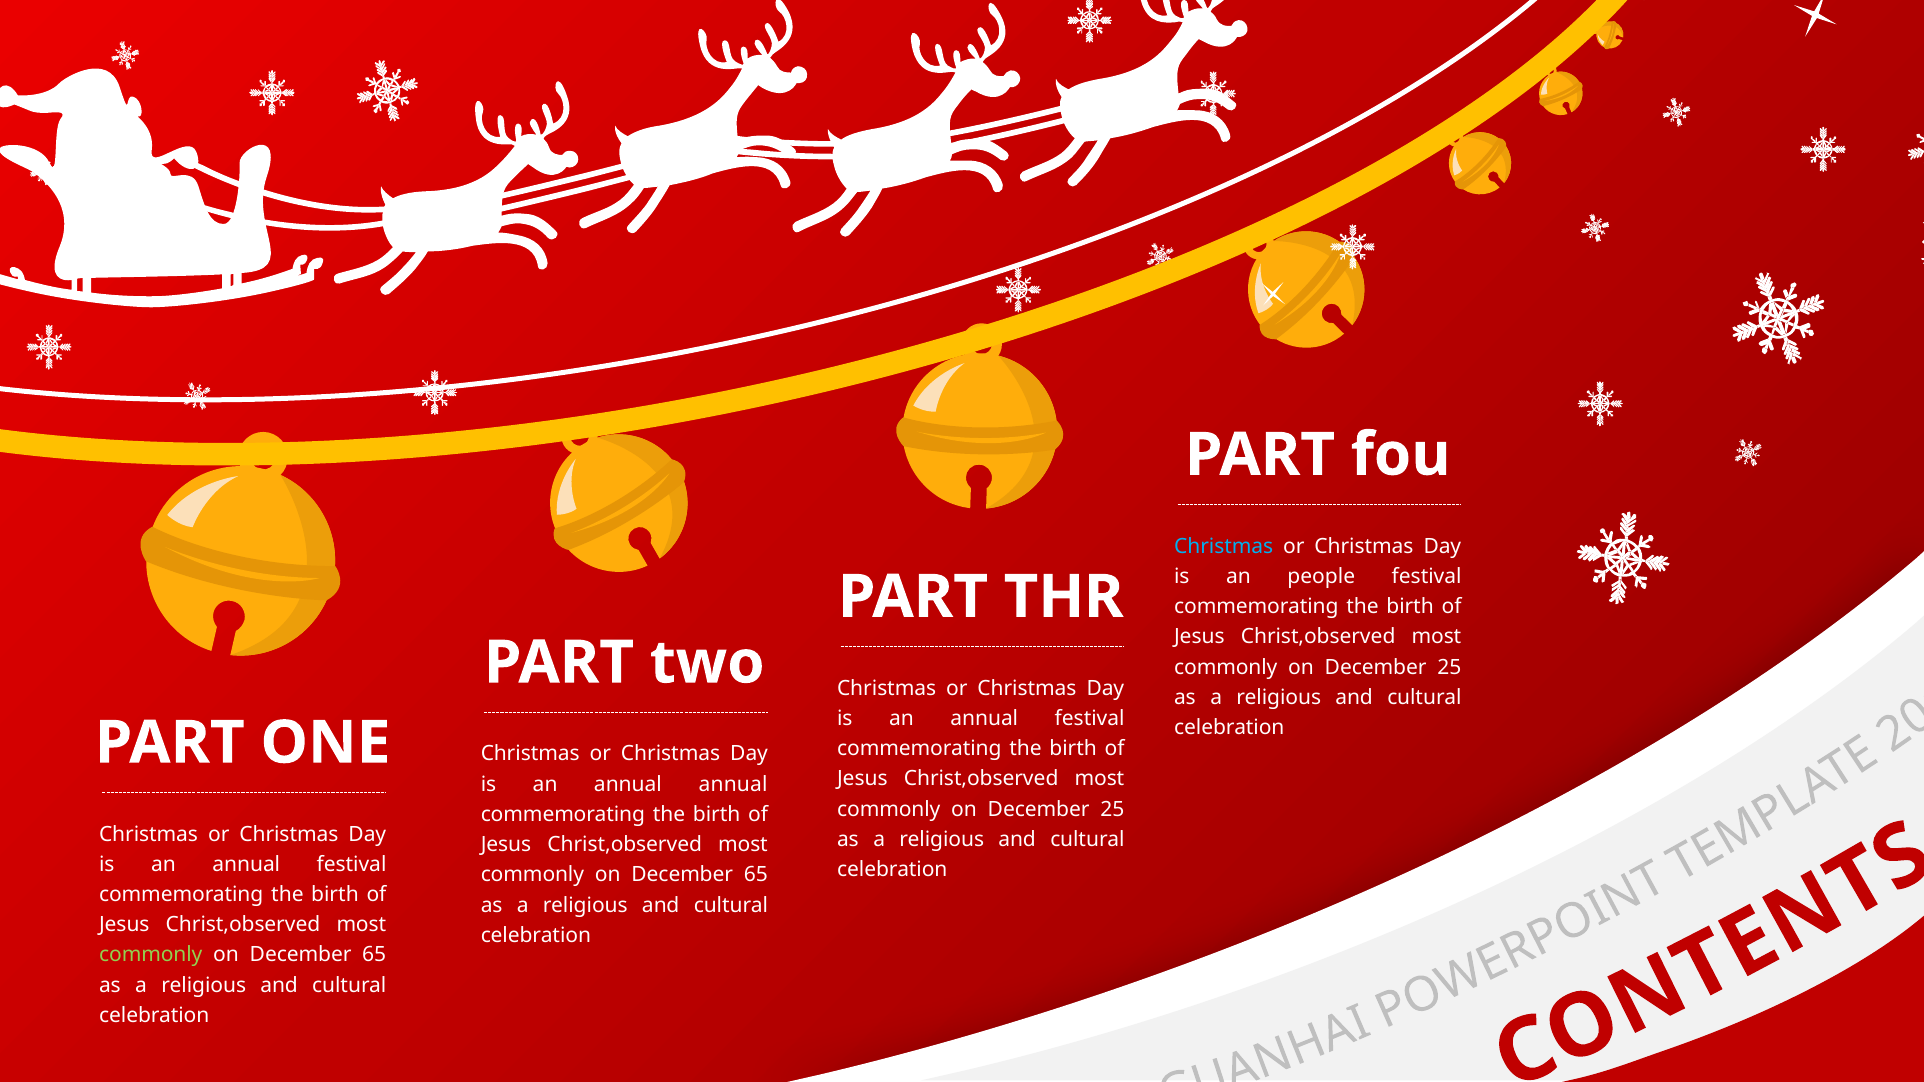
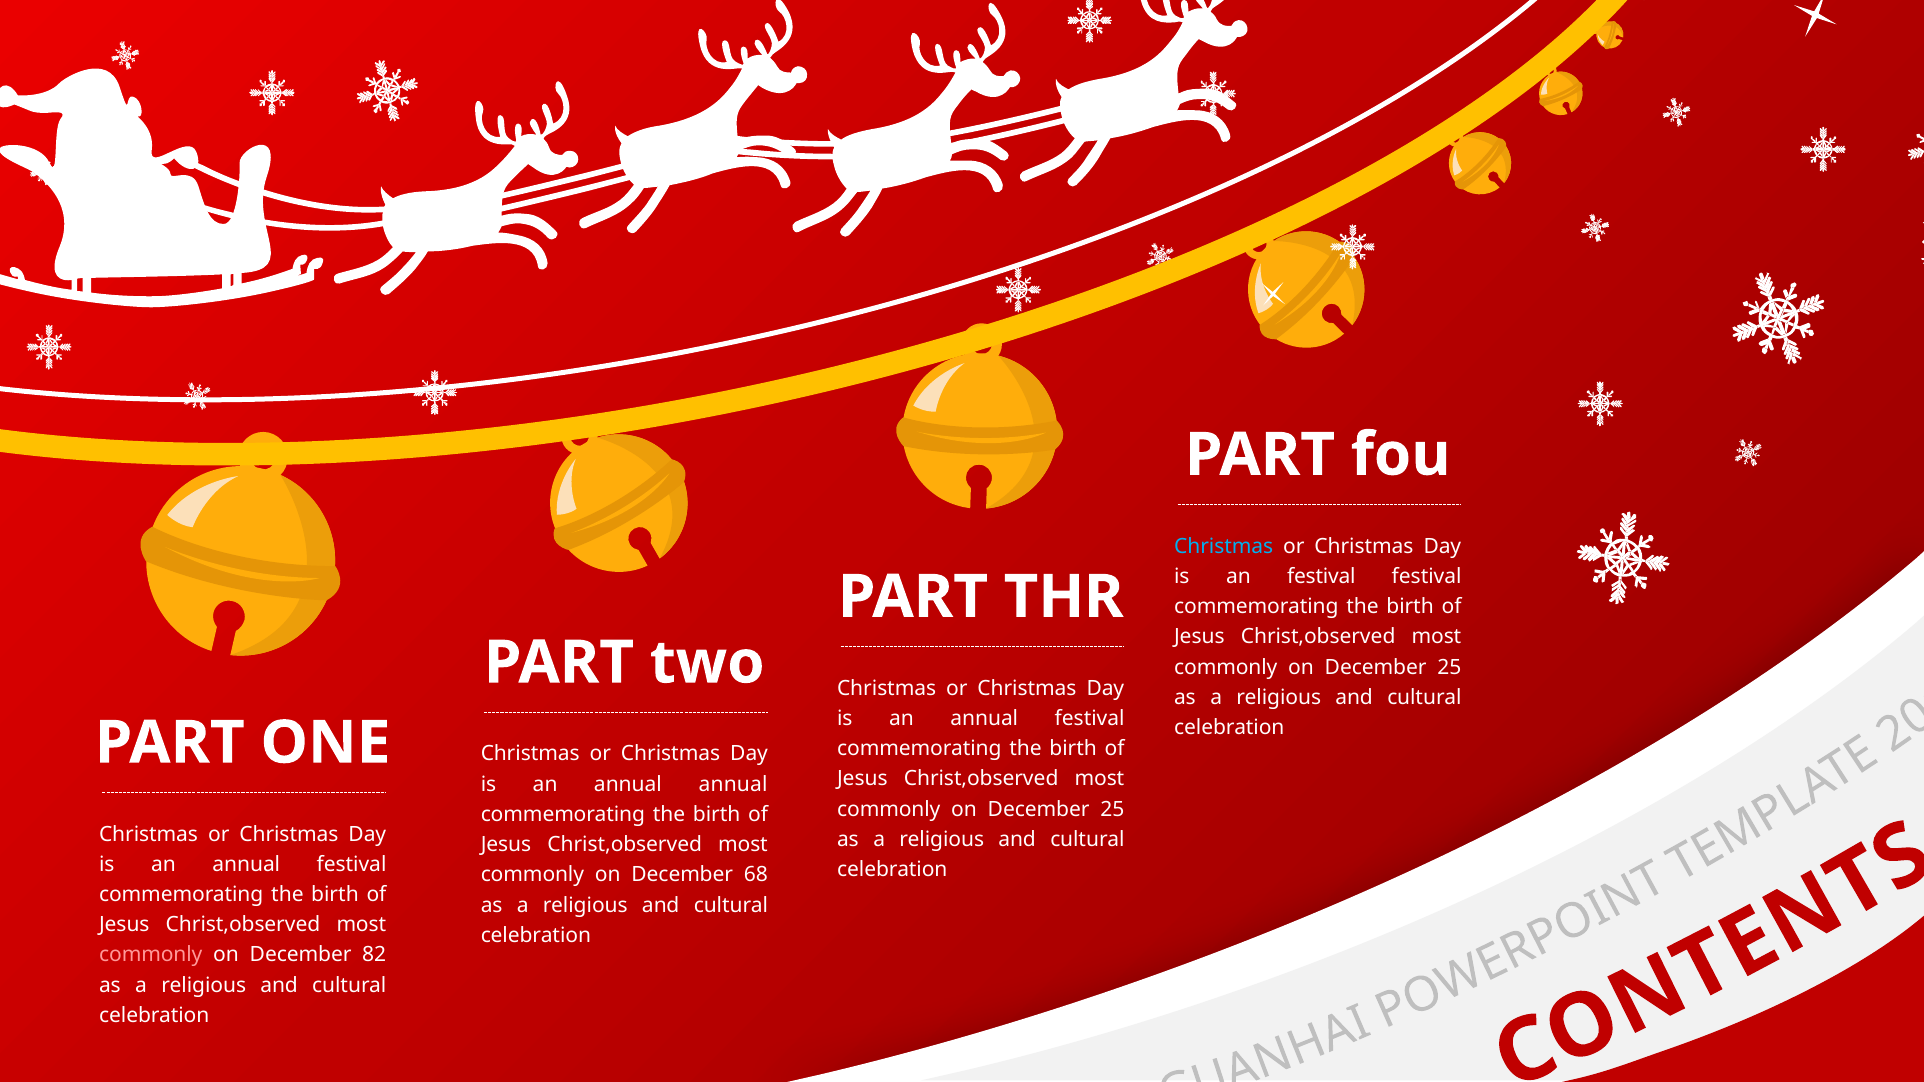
an people: people -> festival
65 at (756, 875): 65 -> 68
commonly at (151, 955) colour: light green -> pink
65 at (374, 955): 65 -> 82
